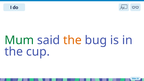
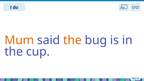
Mum colour: green -> orange
